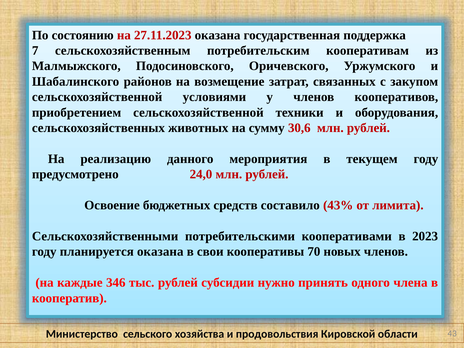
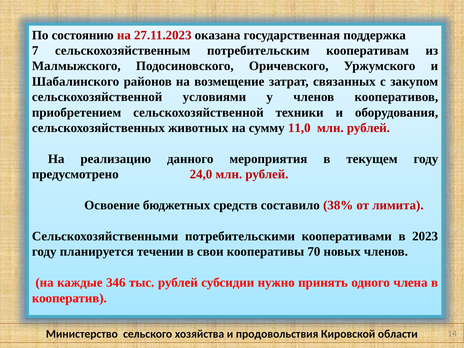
30,6: 30,6 -> 11,0
43%: 43% -> 38%
планируется оказана: оказана -> течении
43: 43 -> 14
